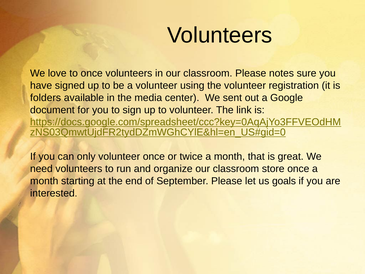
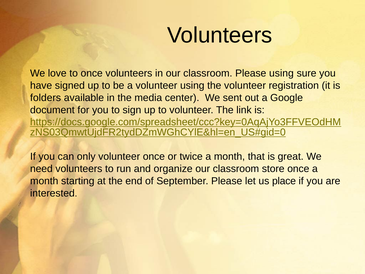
Please notes: notes -> using
goals: goals -> place
